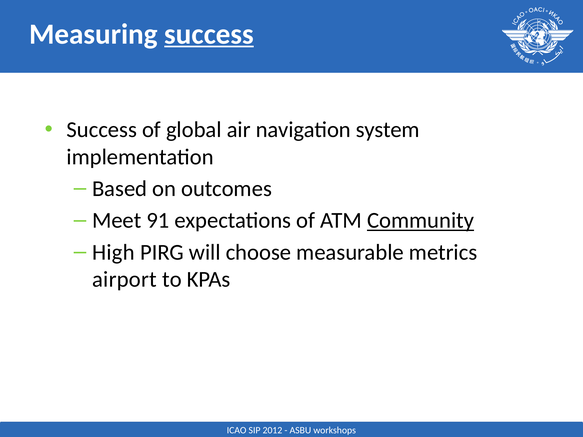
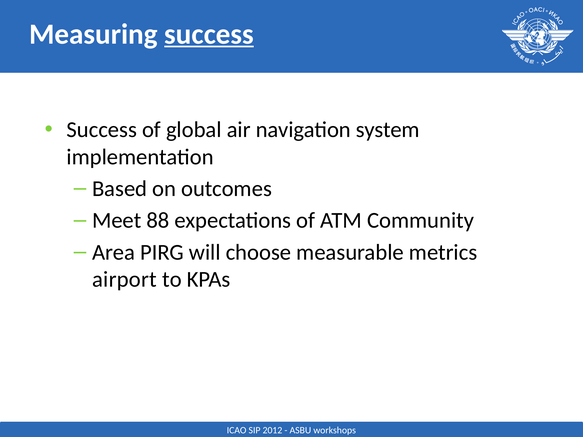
91: 91 -> 88
Community underline: present -> none
High: High -> Area
